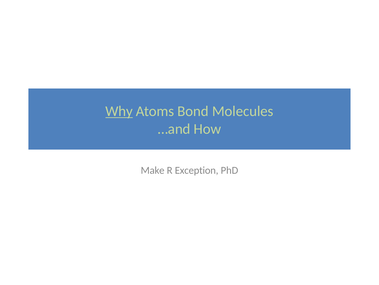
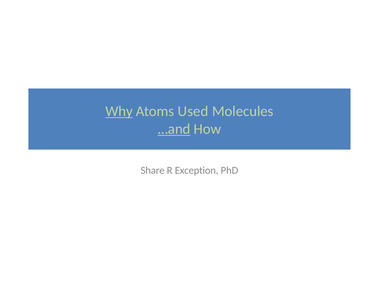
Bond: Bond -> Used
…and underline: none -> present
Make: Make -> Share
